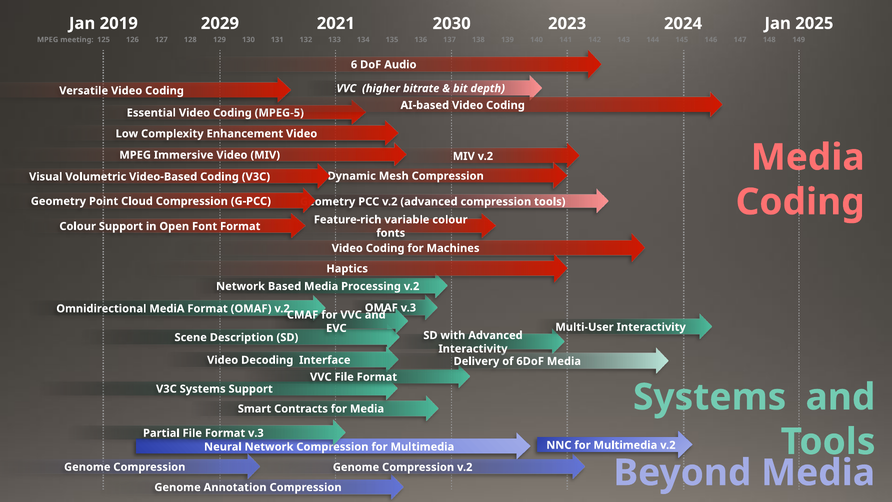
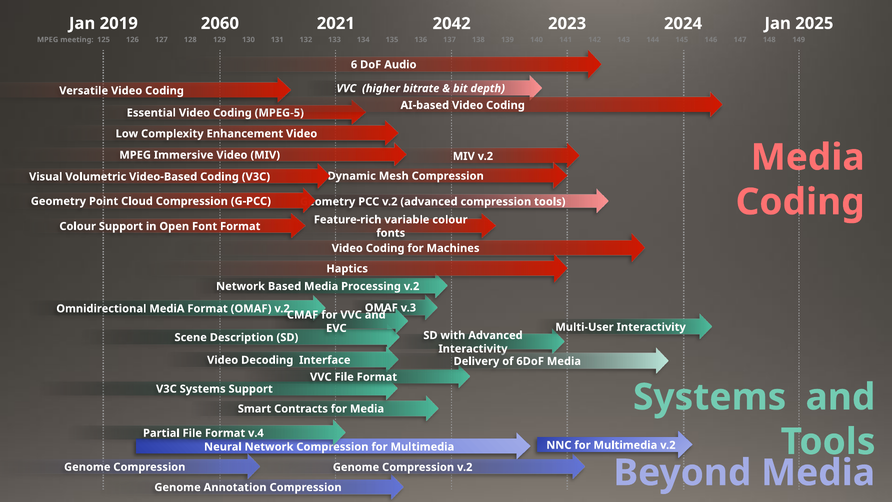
2029: 2029 -> 2060
2030: 2030 -> 2042
Format v.3: v.3 -> v.4
